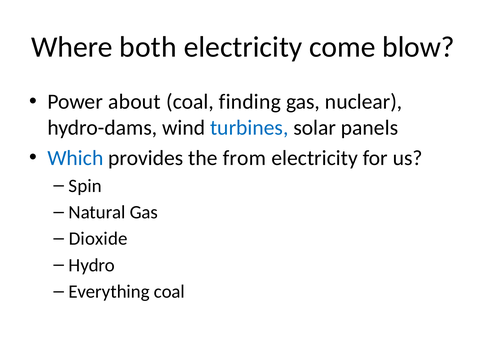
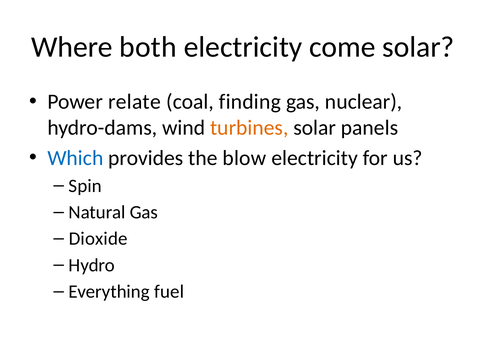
come blow: blow -> solar
about: about -> relate
turbines colour: blue -> orange
from: from -> blow
Everything coal: coal -> fuel
